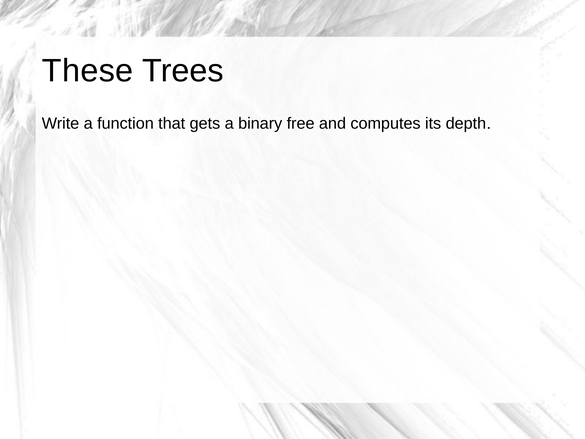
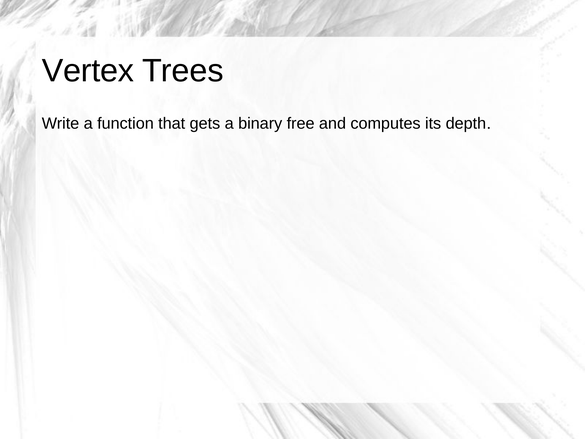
These: These -> Vertex
